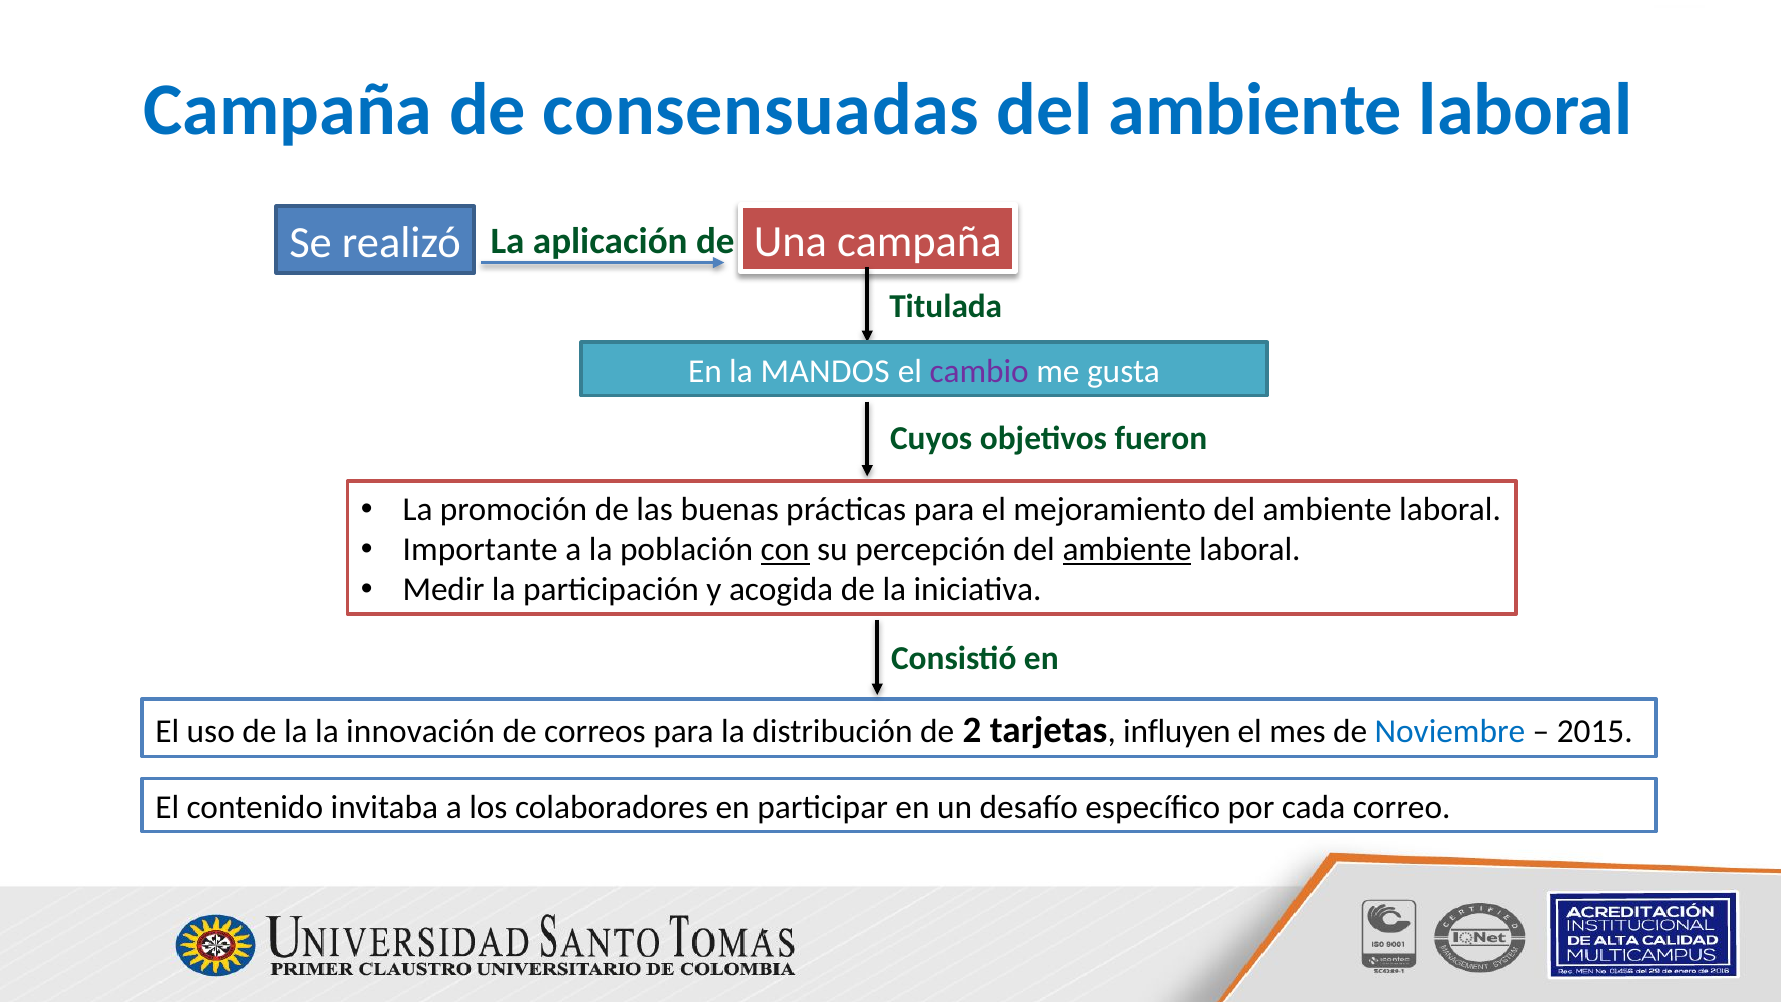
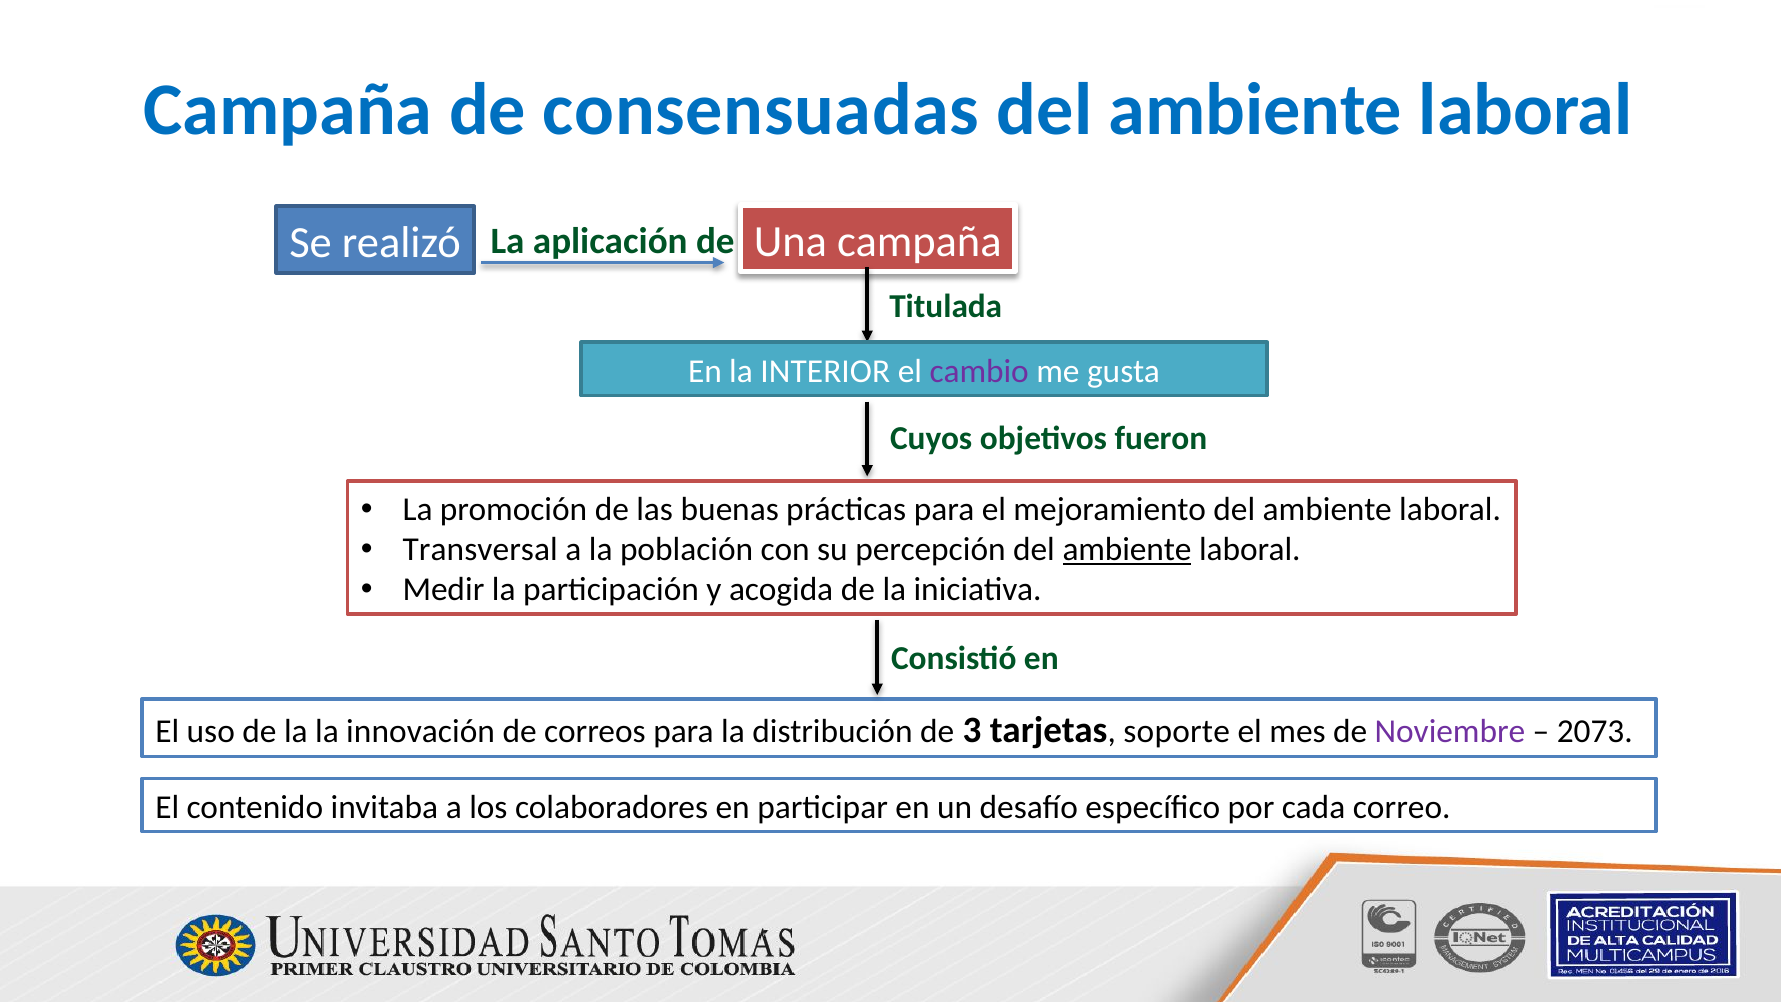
MANDOS: MANDOS -> INTERIOR
Importante: Importante -> Transversal
con underline: present -> none
2: 2 -> 3
influyen: influyen -> soporte
Noviembre colour: blue -> purple
2015: 2015 -> 2073
